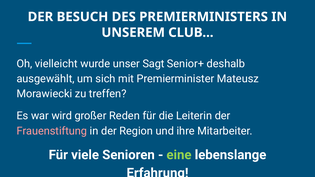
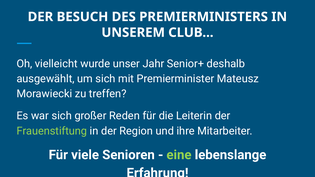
Sagt: Sagt -> Jahr
war wird: wird -> sich
Frauenstiftung colour: pink -> light green
